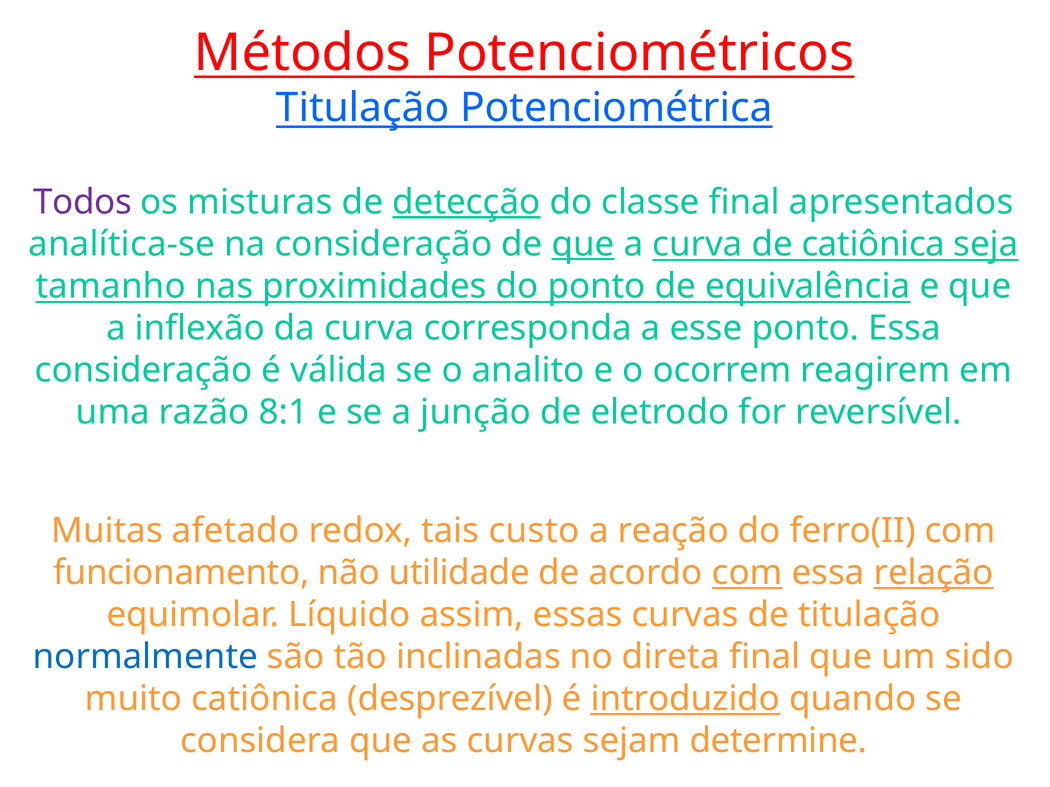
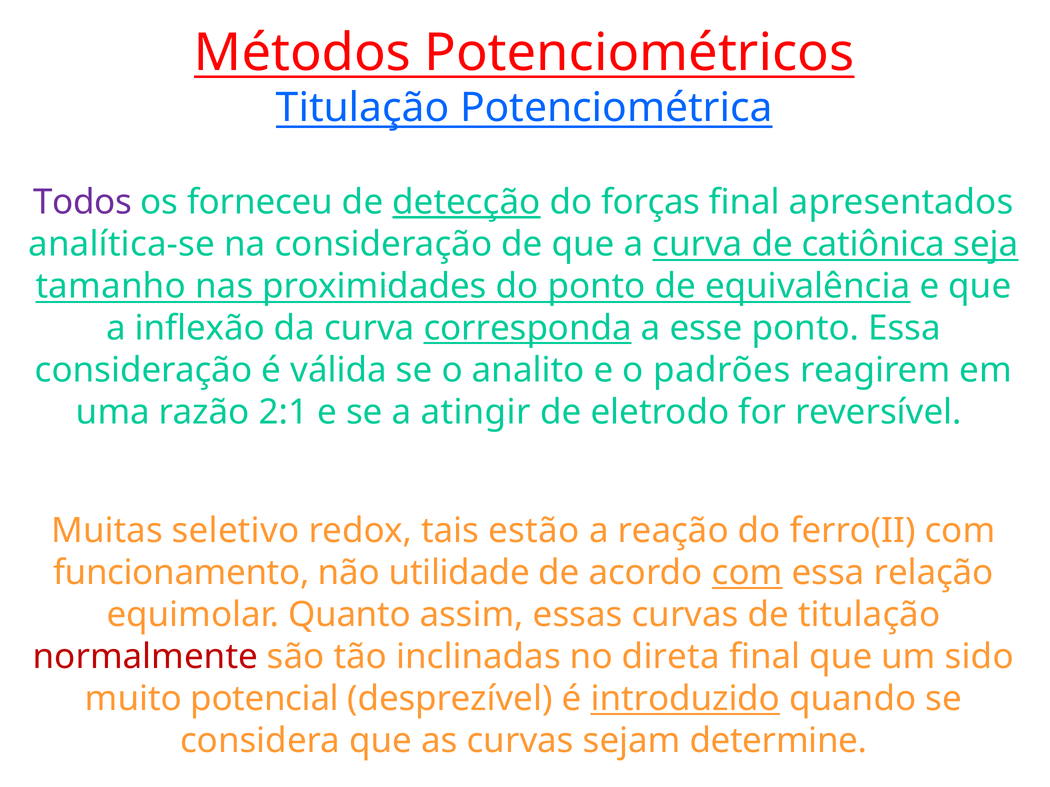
misturas: misturas -> forneceu
classe: classe -> forças
que at (583, 244) underline: present -> none
corresponda underline: none -> present
ocorrem: ocorrem -> padrões
8:1: 8:1 -> 2:1
junção: junção -> atingir
afetado: afetado -> seletivo
custo: custo -> estão
relação underline: present -> none
Líquido: Líquido -> Quanto
normalmente colour: blue -> red
muito catiônica: catiônica -> potencial
